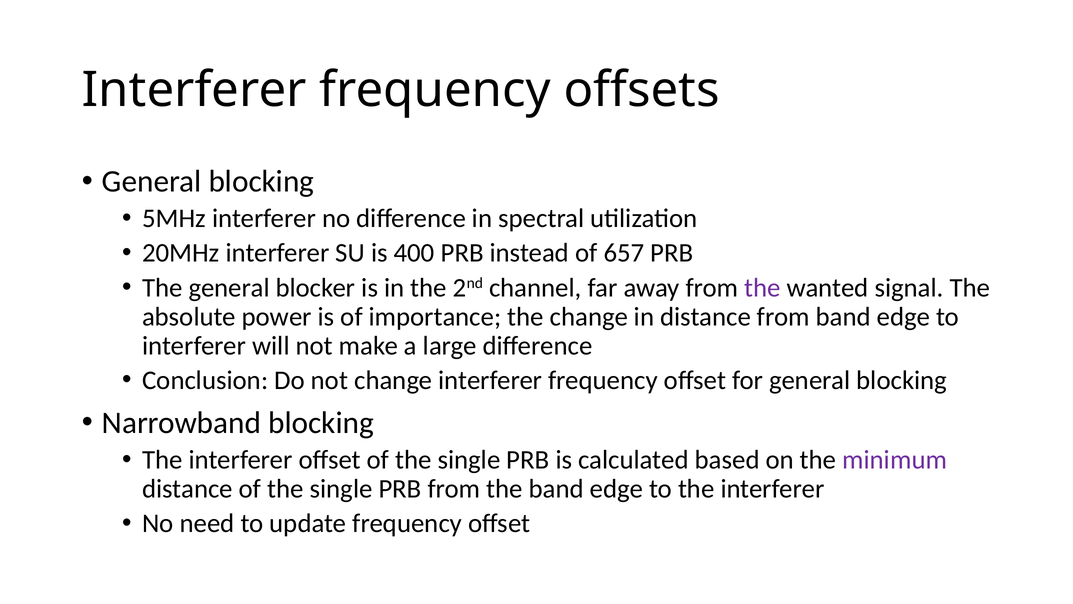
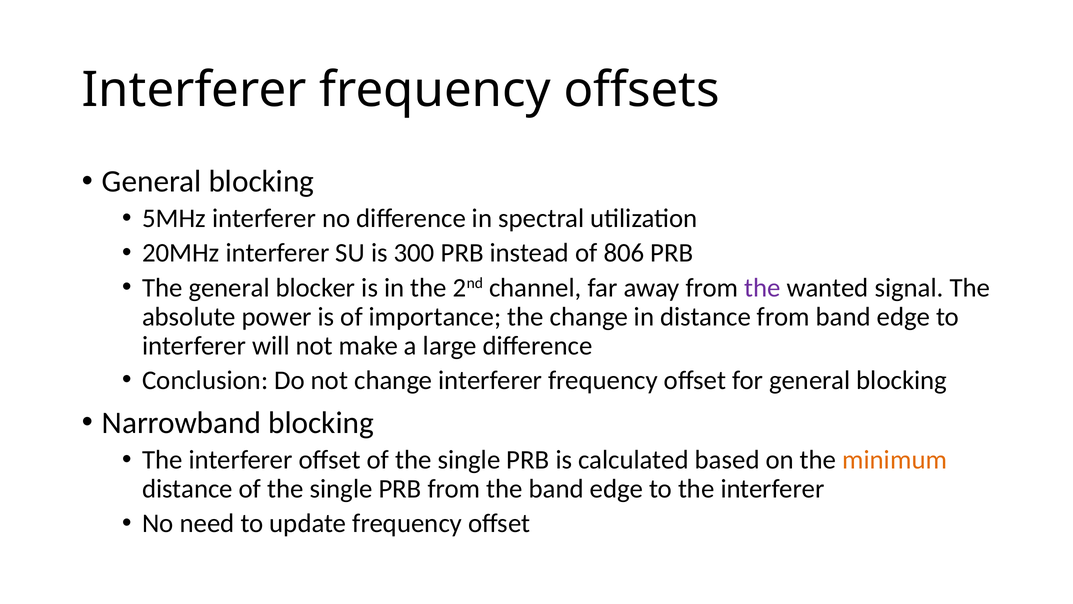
400: 400 -> 300
657: 657 -> 806
minimum colour: purple -> orange
